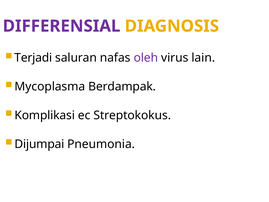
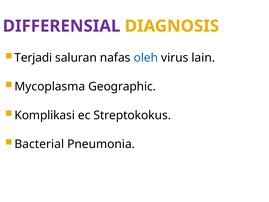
oleh colour: purple -> blue
Berdampak: Berdampak -> Geographic
Dijumpai: Dijumpai -> Bacterial
